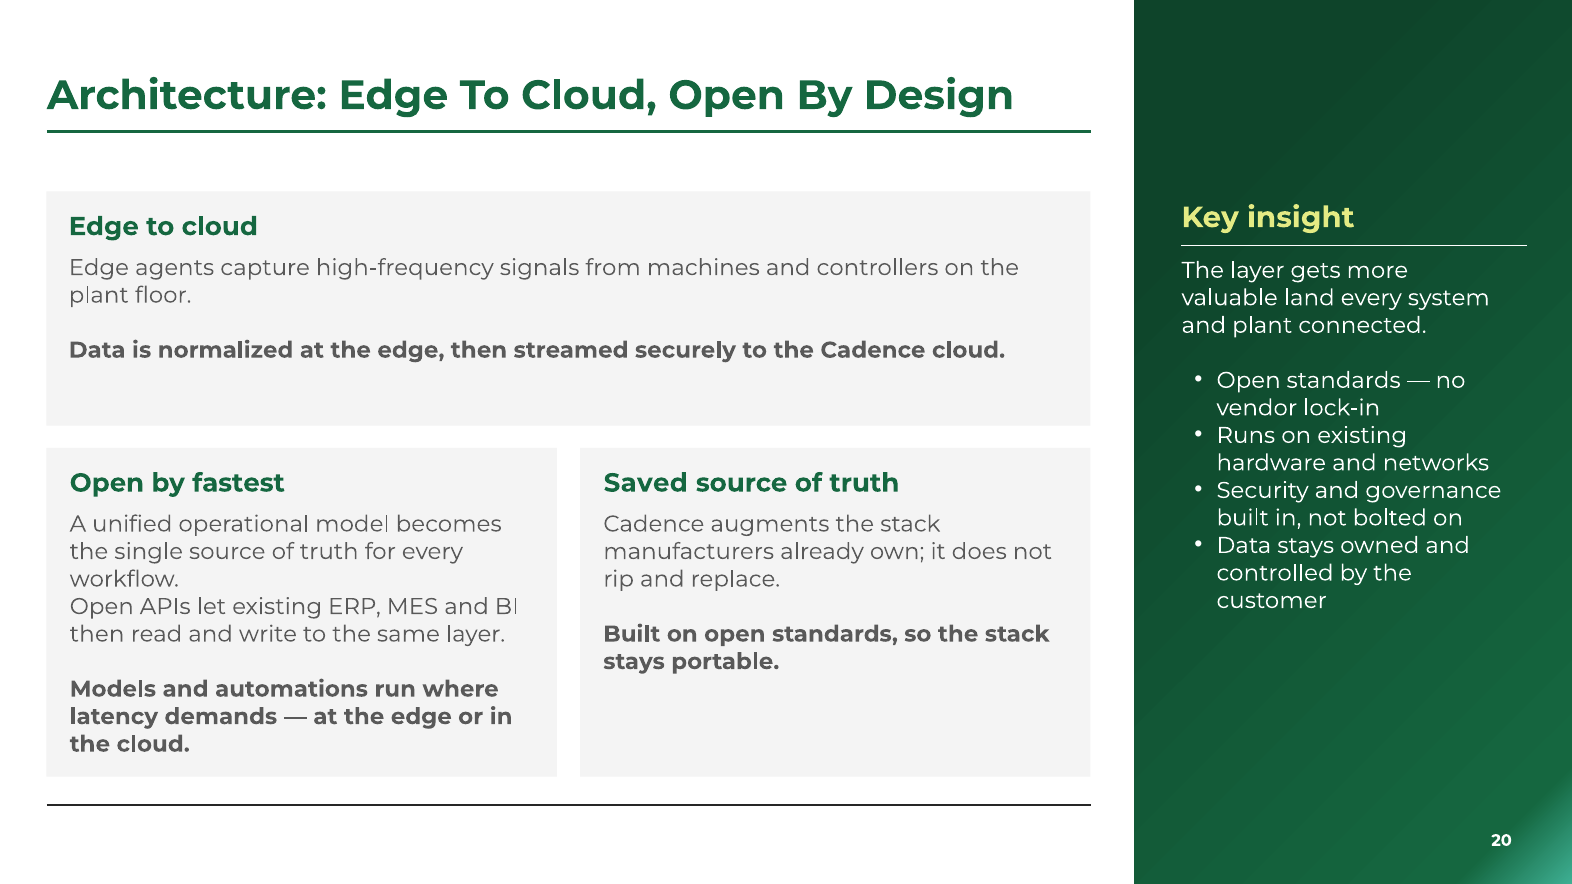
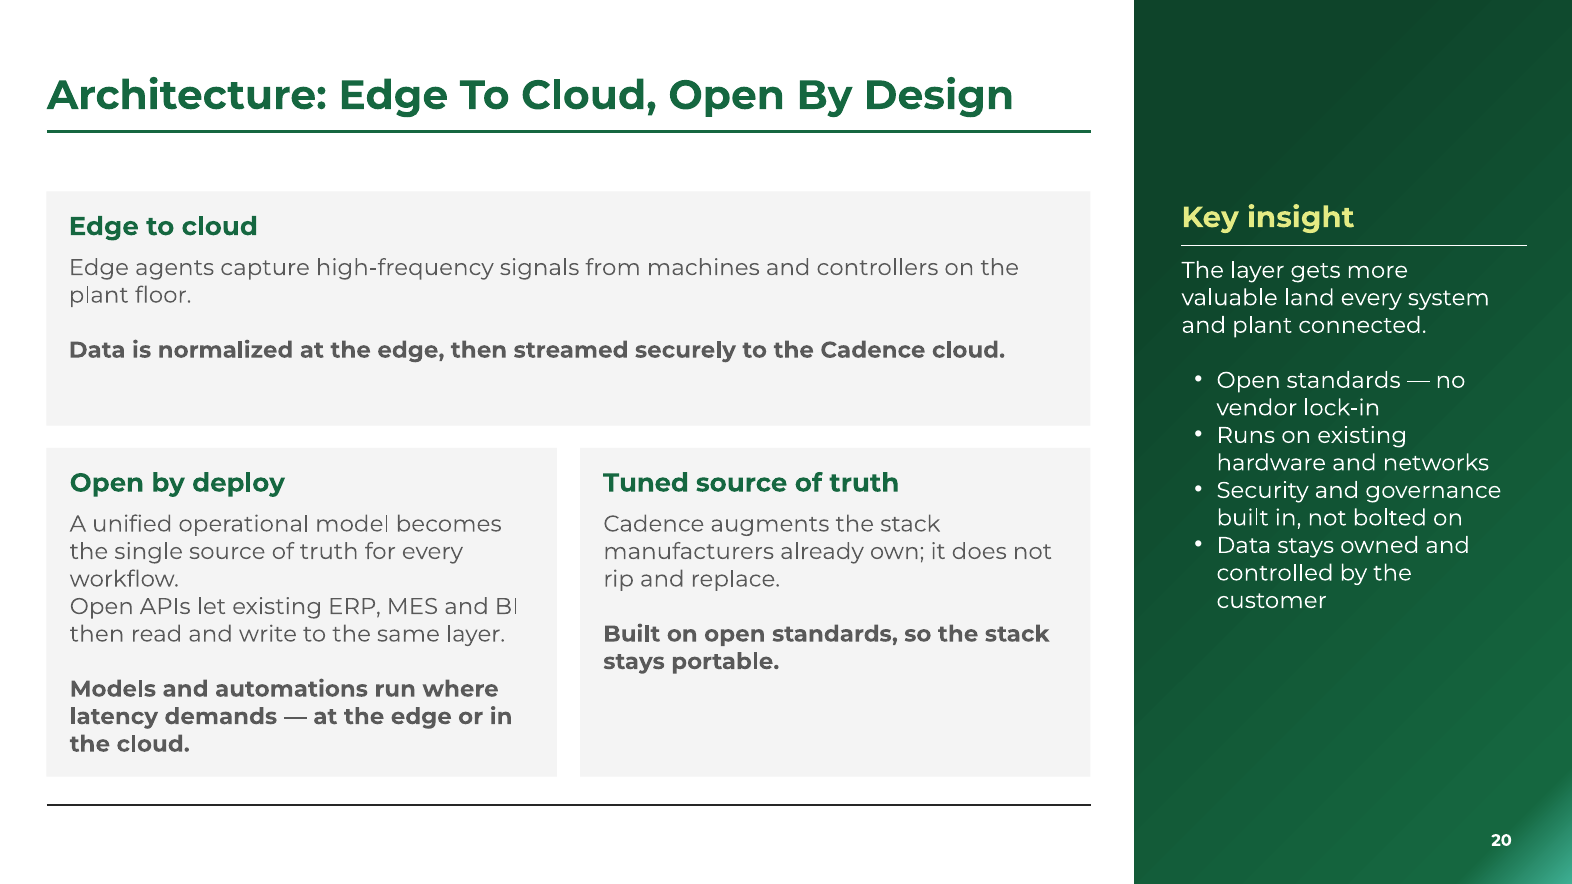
fastest: fastest -> deploy
Saved: Saved -> Tuned
